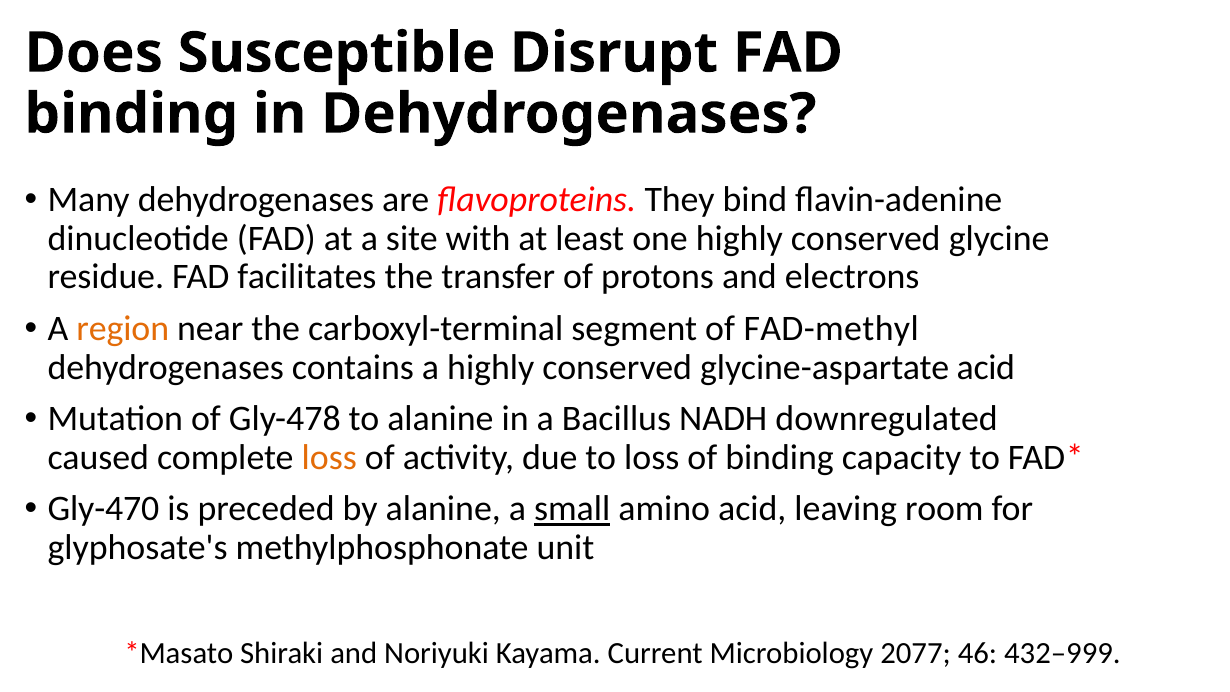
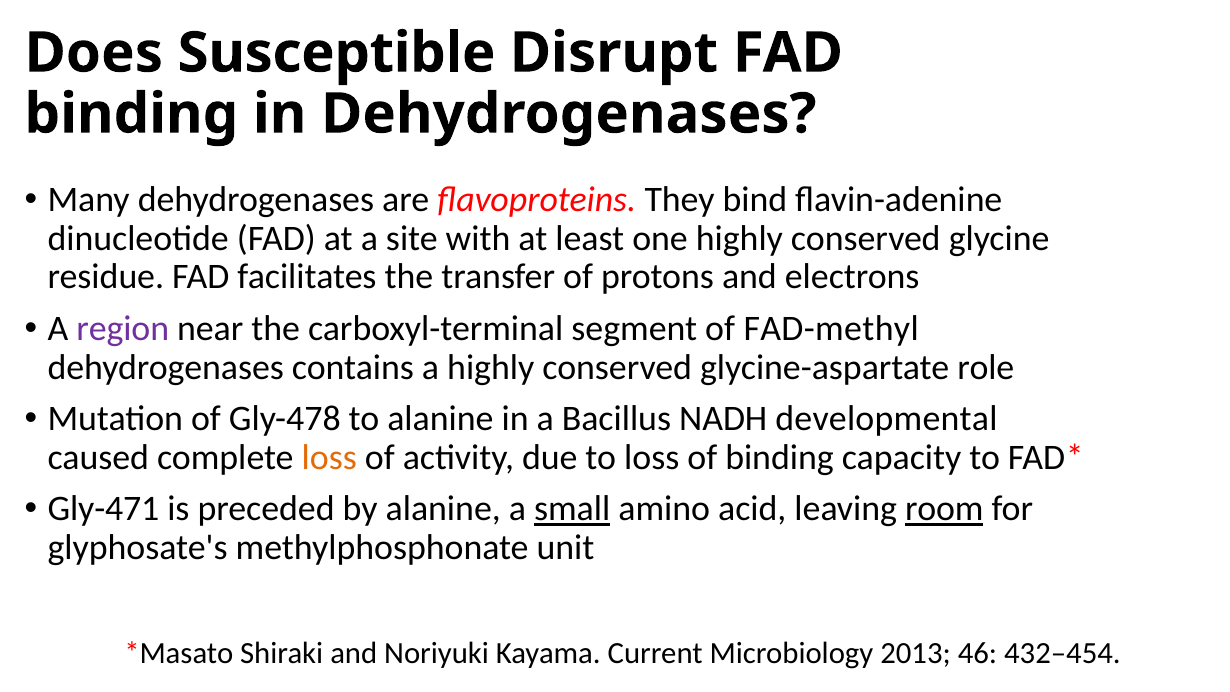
region colour: orange -> purple
glycine-aspartate acid: acid -> role
downregulated: downregulated -> developmental
Gly-470: Gly-470 -> Gly-471
room underline: none -> present
2077: 2077 -> 2013
432–999: 432–999 -> 432–454
